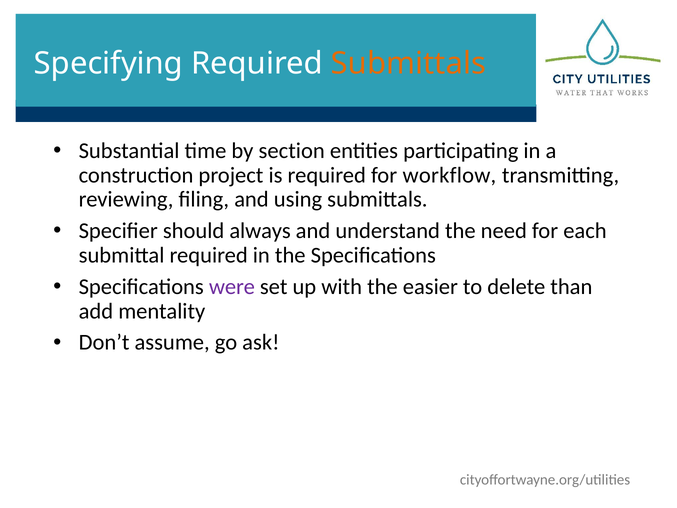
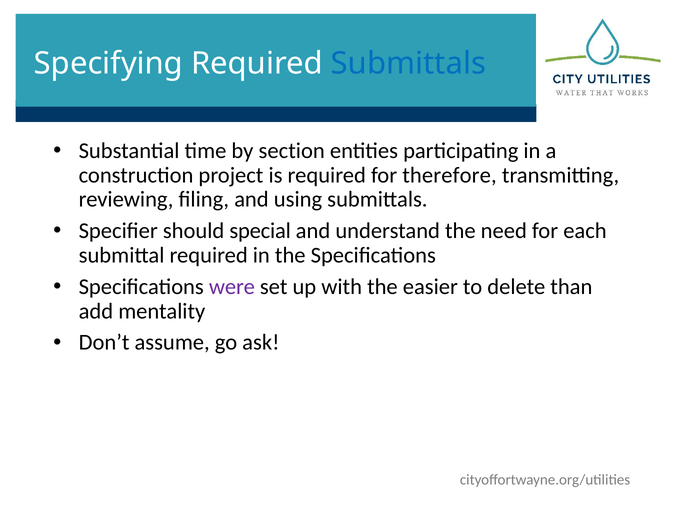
Submittals at (408, 64) colour: orange -> blue
workflow: workflow -> therefore
always: always -> special
